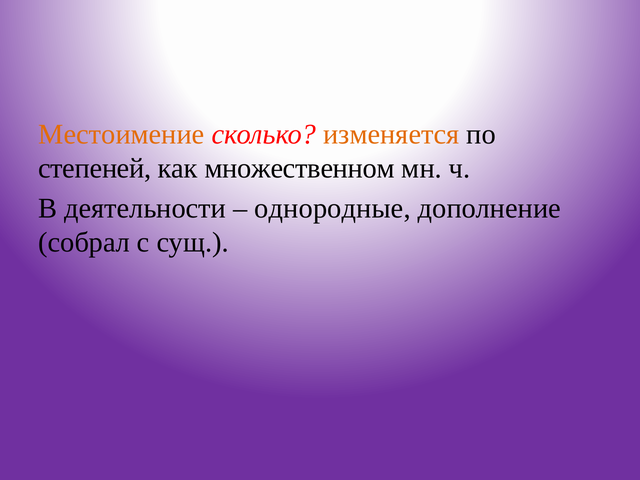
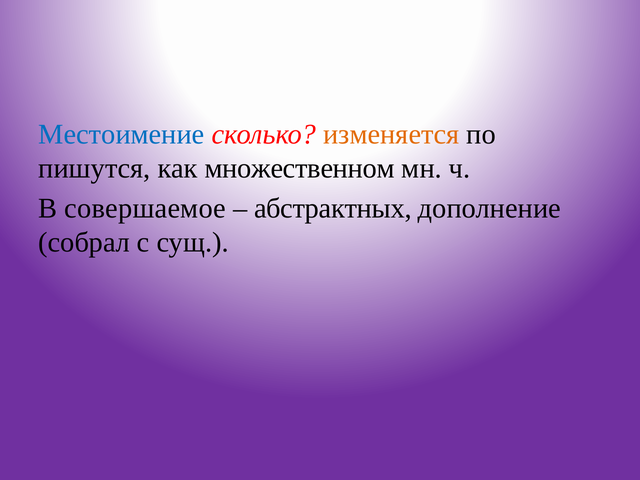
Местоимение colour: orange -> blue
степеней: степеней -> пишутся
деятельности: деятельности -> совершаемое
однородные: однородные -> абстрактных
